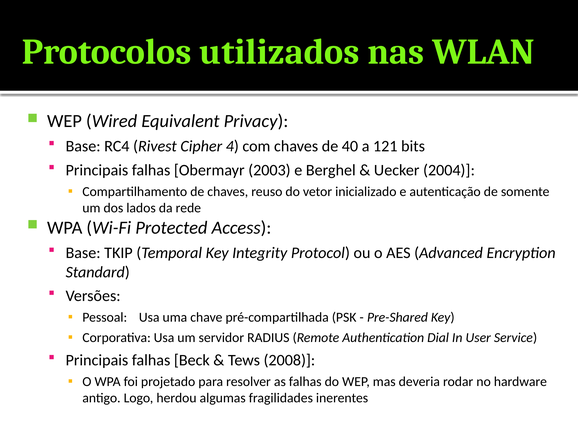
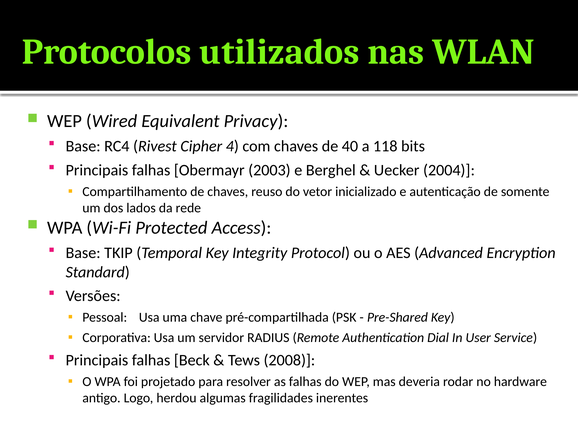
121: 121 -> 118
